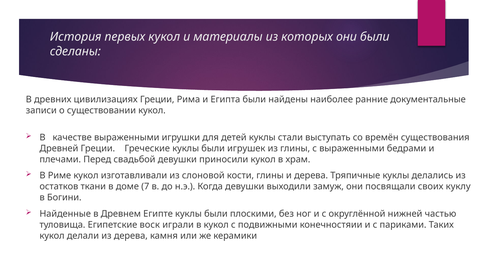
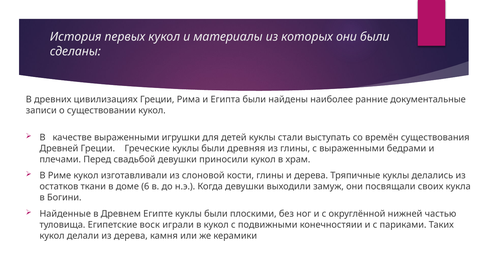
игрушек: игрушек -> древняя
7: 7 -> 6
куклу: куклу -> кукла
